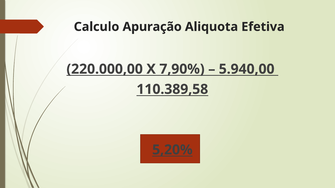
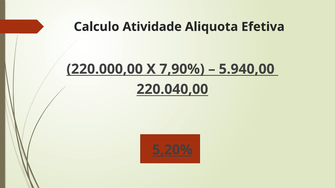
Apuração: Apuração -> Atividade
110.389,58: 110.389,58 -> 220.040,00
